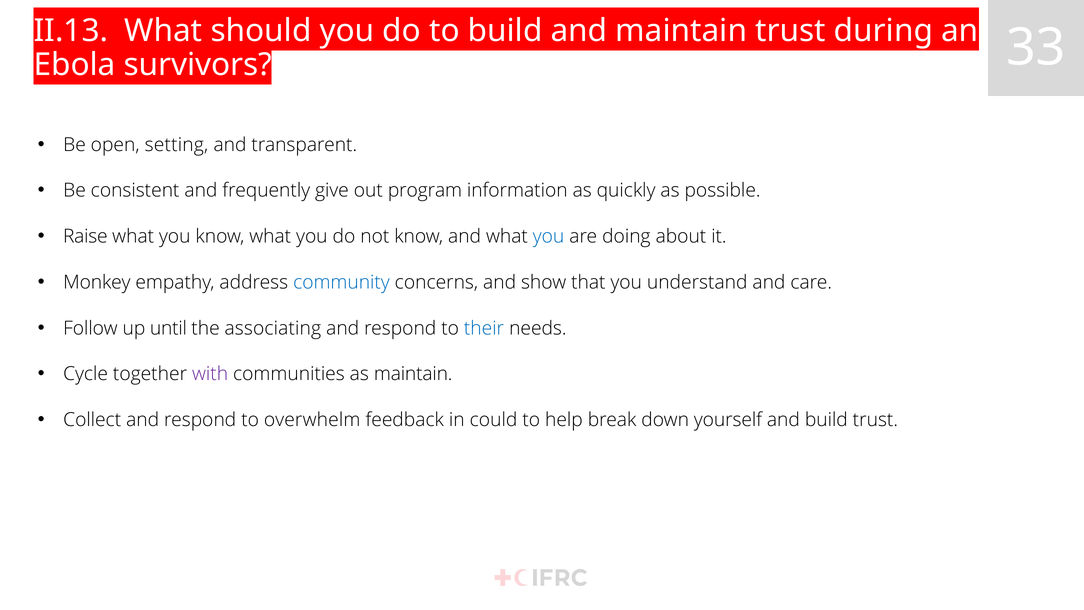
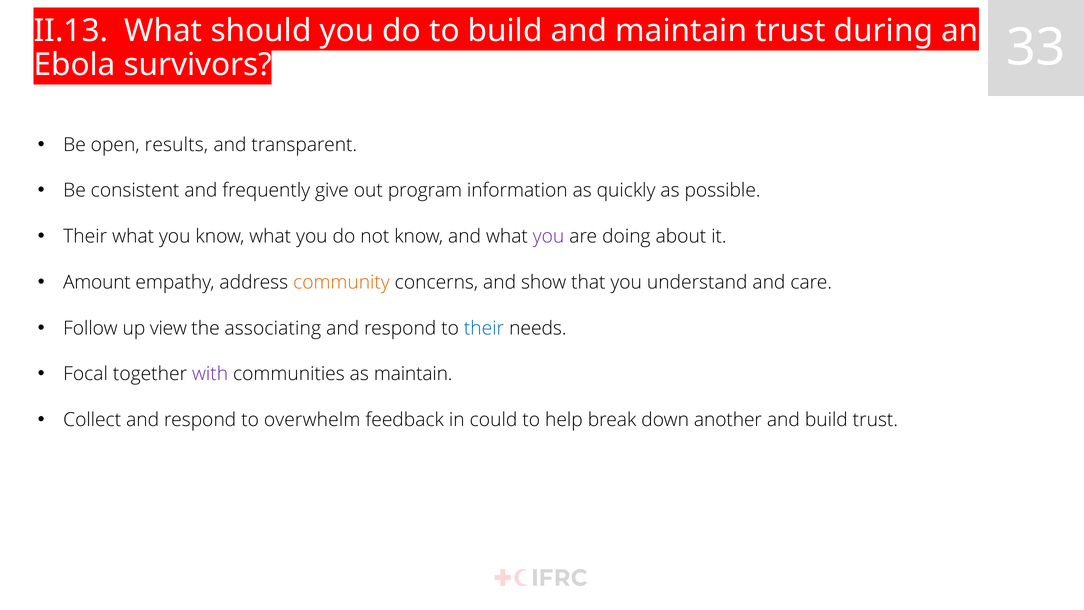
setting: setting -> results
Raise at (85, 236): Raise -> Their
you at (549, 236) colour: blue -> purple
Monkey: Monkey -> Amount
community colour: blue -> orange
until: until -> view
Cycle: Cycle -> Focal
yourself: yourself -> another
